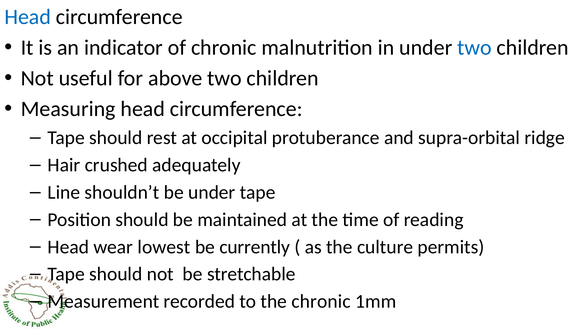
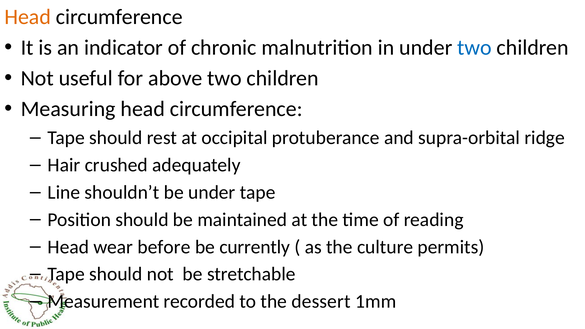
Head at (28, 17) colour: blue -> orange
lowest: lowest -> before
the chronic: chronic -> dessert
